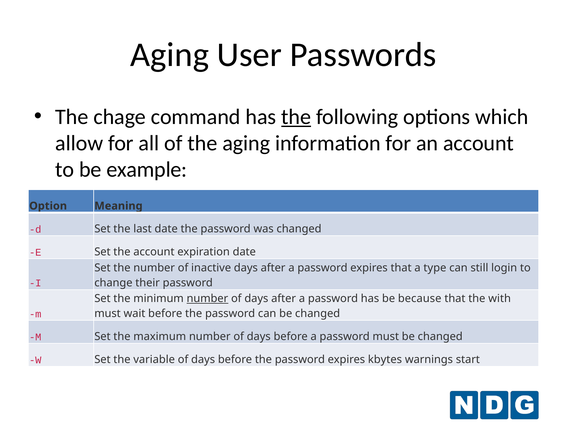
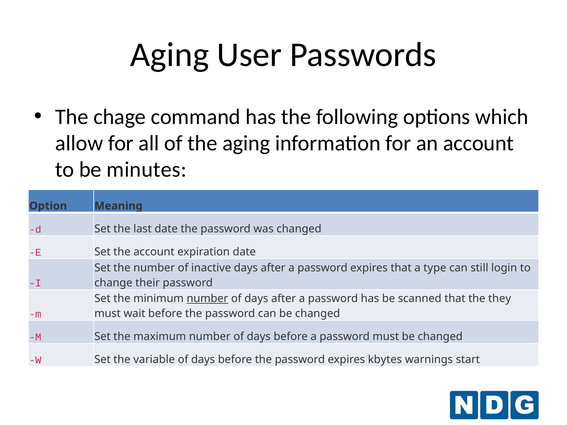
the at (296, 117) underline: present -> none
example: example -> minutes
because: because -> scanned
with: with -> they
